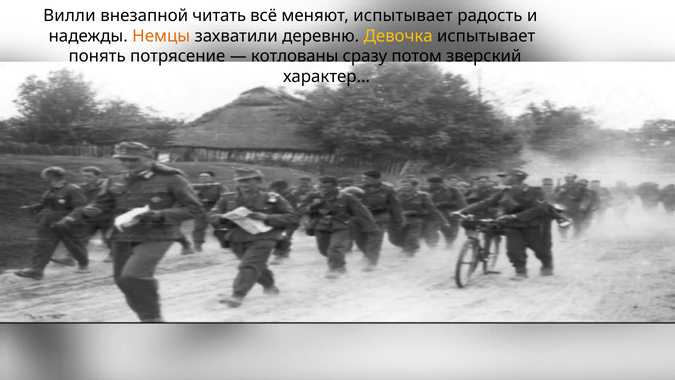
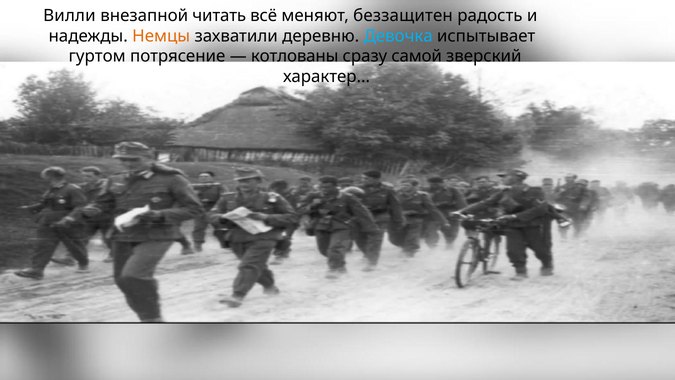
меняют испытывает: испытывает -> беззащитен
Девочка colour: yellow -> light blue
понять: понять -> гуртом
потом: потом -> самой
